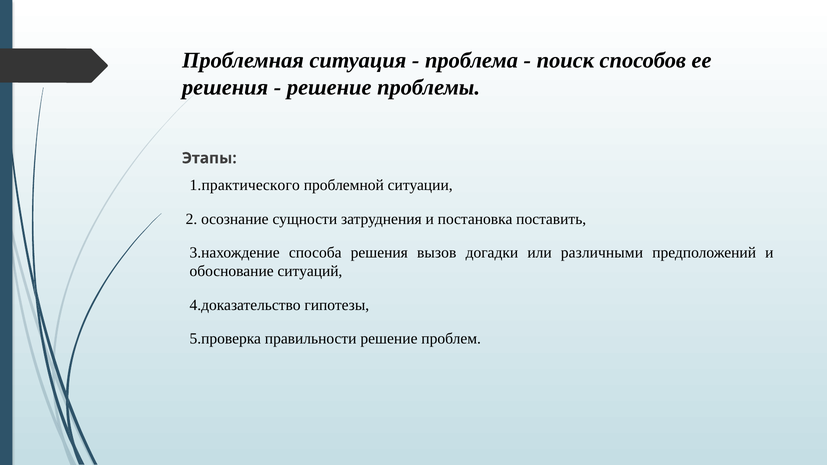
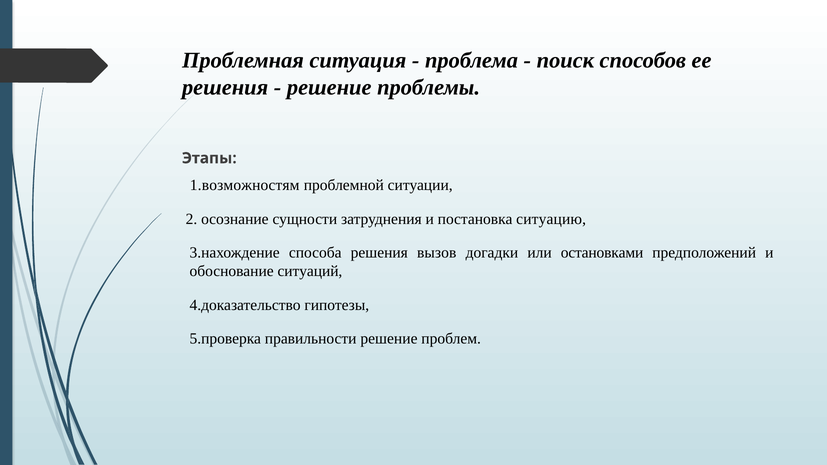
1.практического: 1.практического -> 1.возможностям
поставить: поставить -> ситуацию
различными: различными -> остановками
